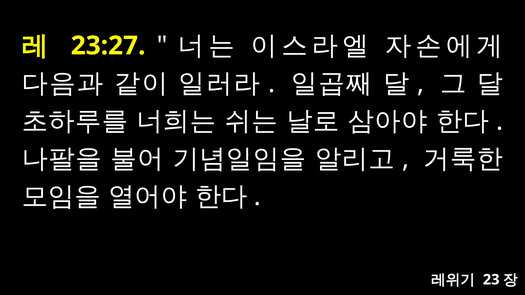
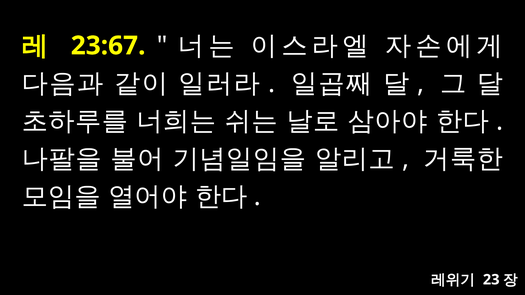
23:27: 23:27 -> 23:67
